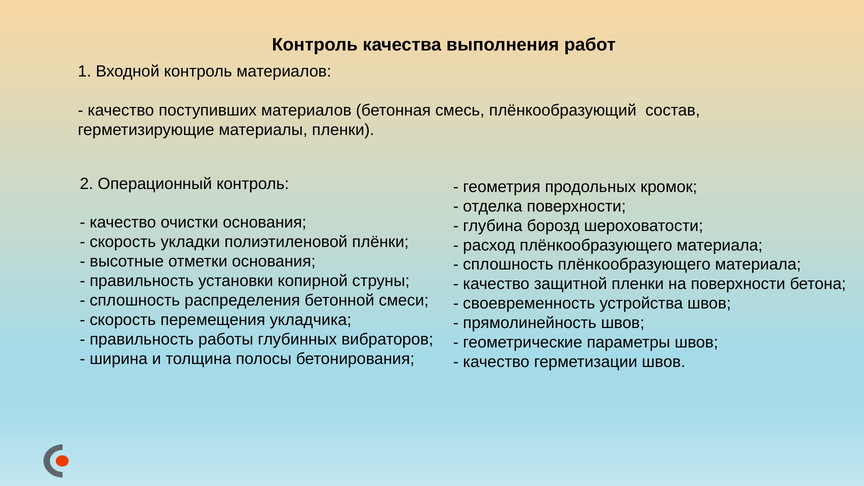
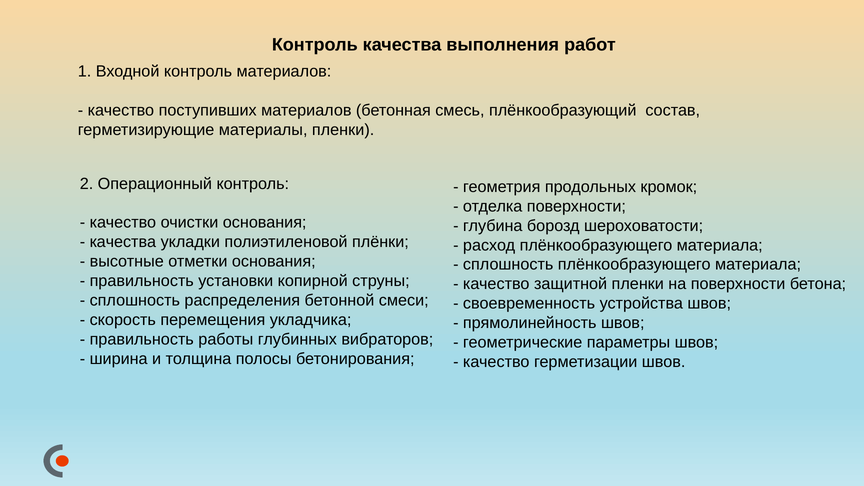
скорость at (123, 242): скорость -> качества
